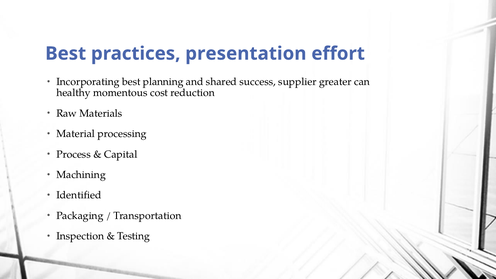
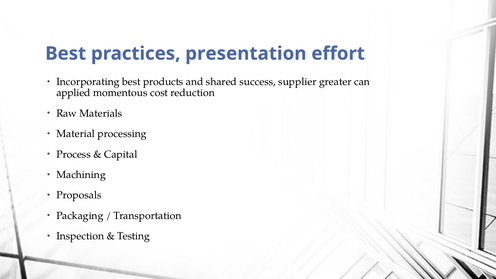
planning: planning -> products
healthy: healthy -> applied
Identified: Identified -> Proposals
